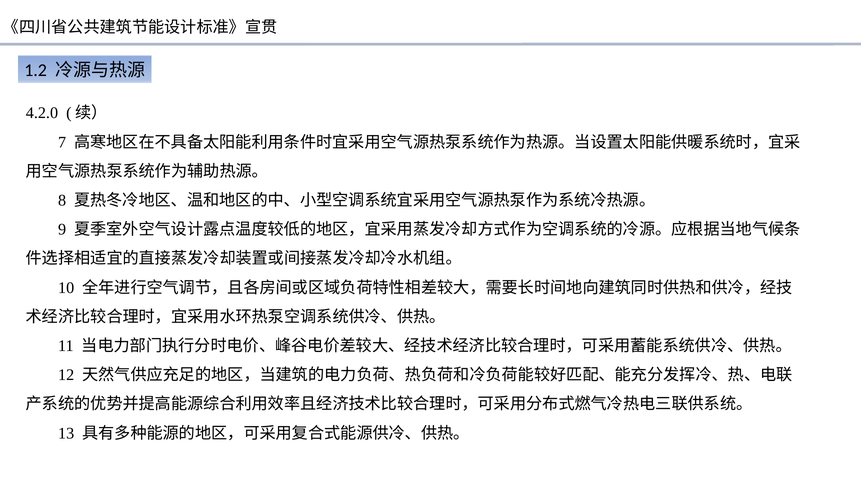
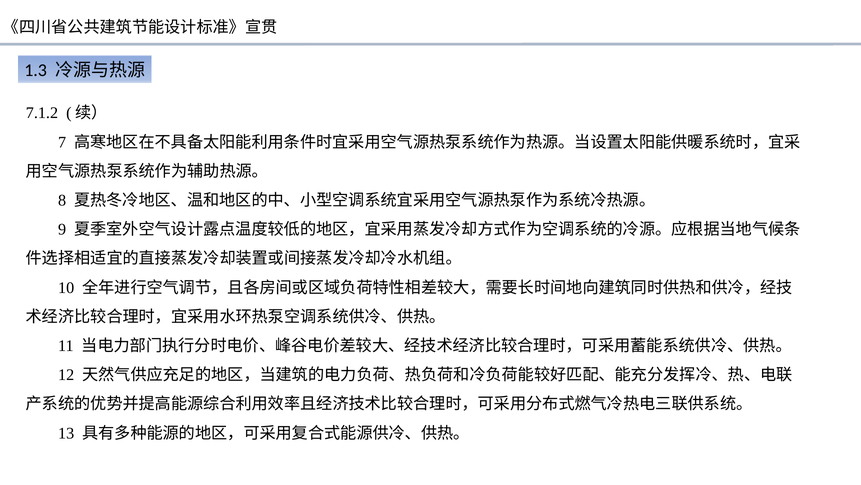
1.2: 1.2 -> 1.3
4.2.0: 4.2.0 -> 7.1.2
